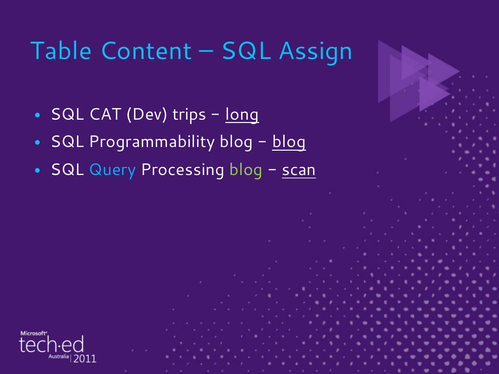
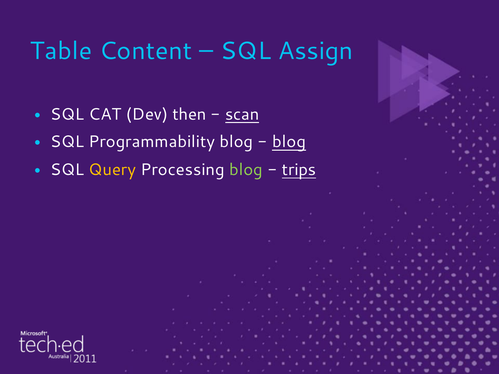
trips: trips -> then
long: long -> scan
Query colour: light blue -> yellow
scan: scan -> trips
